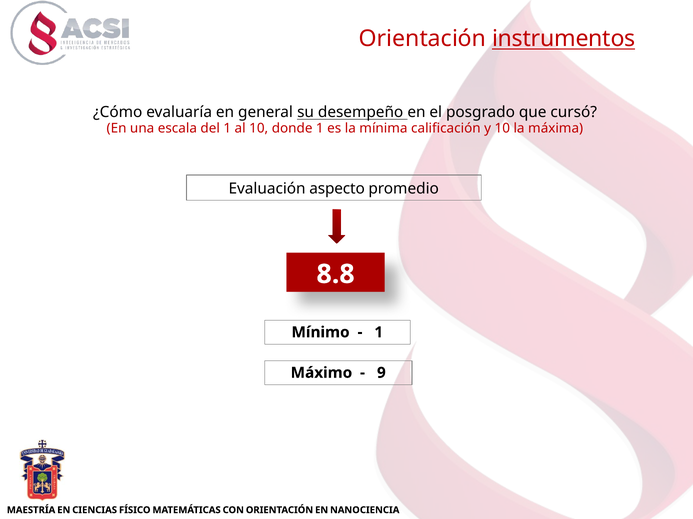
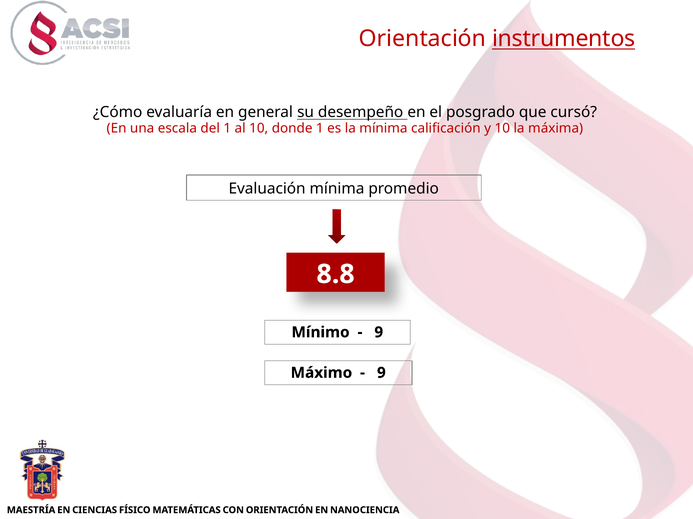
Evaluación aspecto: aspecto -> mínima
1 at (379, 333): 1 -> 9
